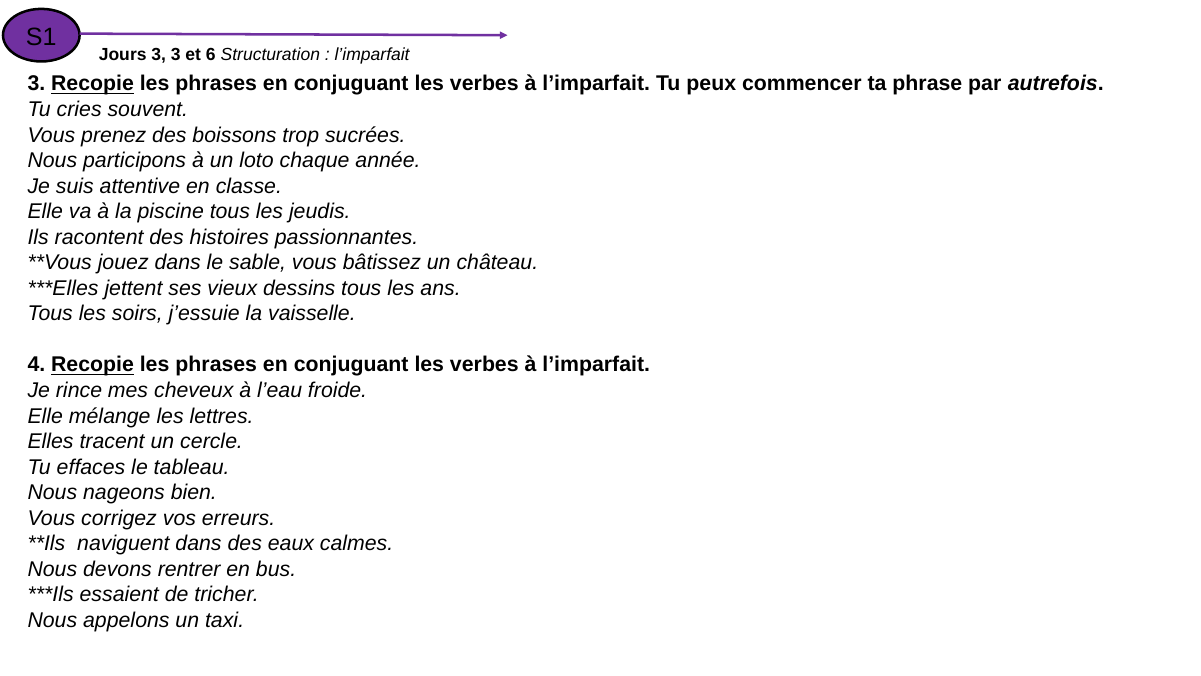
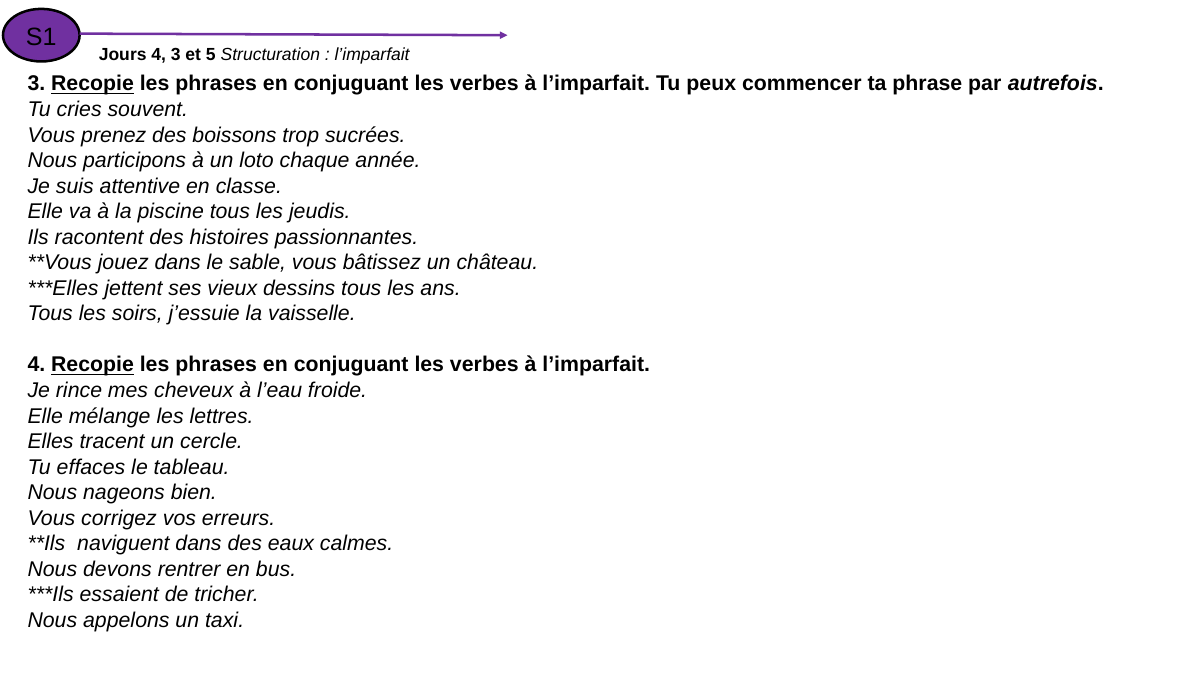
Jours 3: 3 -> 4
6: 6 -> 5
